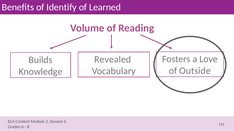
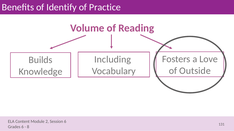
Learned: Learned -> Practice
Revealed: Revealed -> Including
